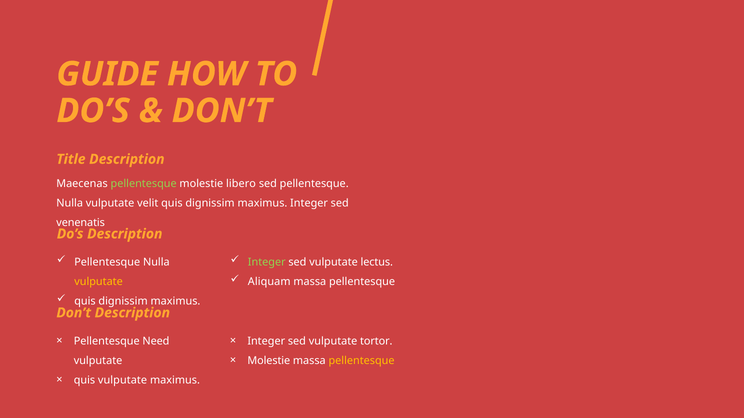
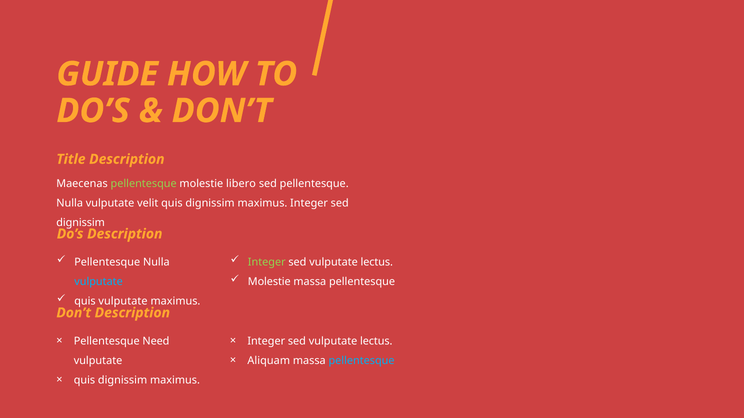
venenatis at (81, 223): venenatis -> dignissim
Aliquam at (269, 282): Aliquam -> Molestie
vulputate at (99, 282) colour: yellow -> light blue
dignissim at (123, 301): dignissim -> vulputate
tortor at (376, 341): tortor -> lectus
Molestie at (269, 361): Molestie -> Aliquam
pellentesque at (362, 361) colour: yellow -> light blue
vulputate at (123, 380): vulputate -> dignissim
